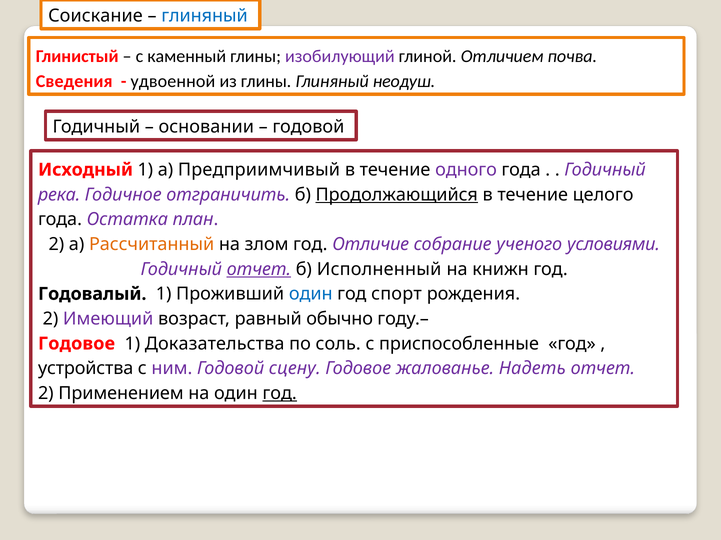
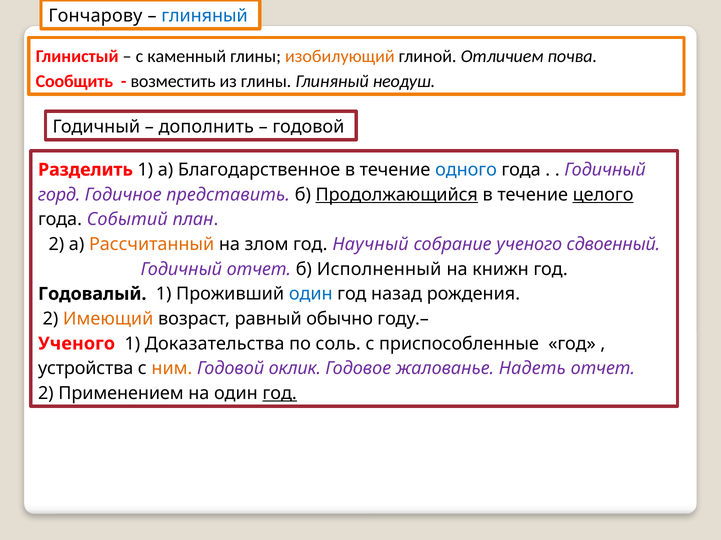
Соискание: Соискание -> Гончарову
изобилующий colour: purple -> orange
Сведения: Сведения -> Сообщить
удвоенной: удвоенной -> возместить
основании: основании -> дополнить
Исходный: Исходный -> Разделить
Предприимчивый: Предприимчивый -> Благодарственное
одного colour: purple -> blue
река: река -> горд
отграничить: отграничить -> представить
целого underline: none -> present
Остатка: Остатка -> Событий
Отличие: Отличие -> Научный
условиями: условиями -> сдвоенный
отчет at (259, 269) underline: present -> none
спорт: спорт -> назад
Имеющий colour: purple -> orange
Годовое at (77, 344): Годовое -> Ученого
ним colour: purple -> orange
сцену: сцену -> оклик
